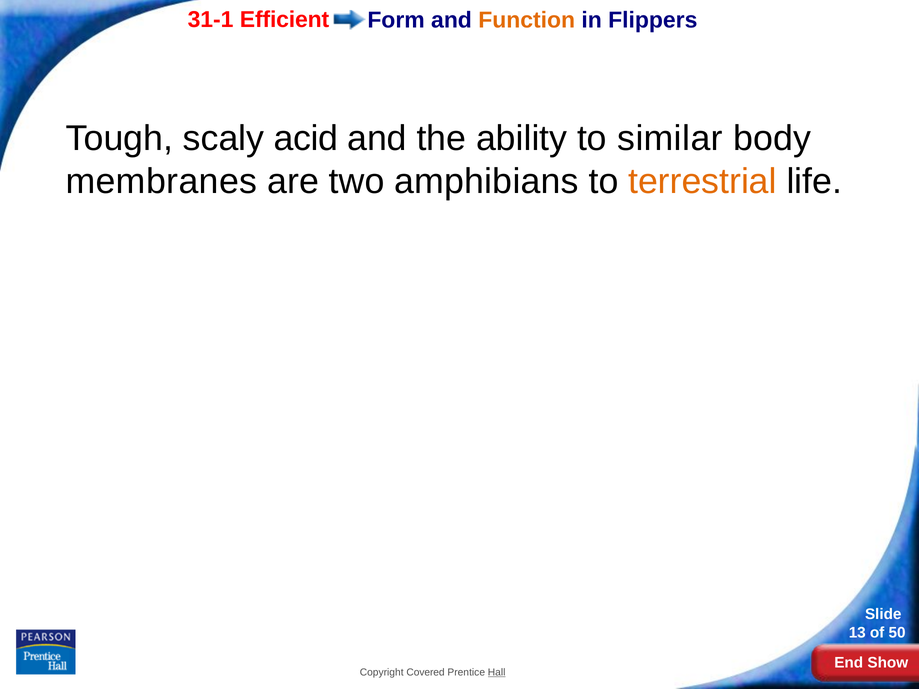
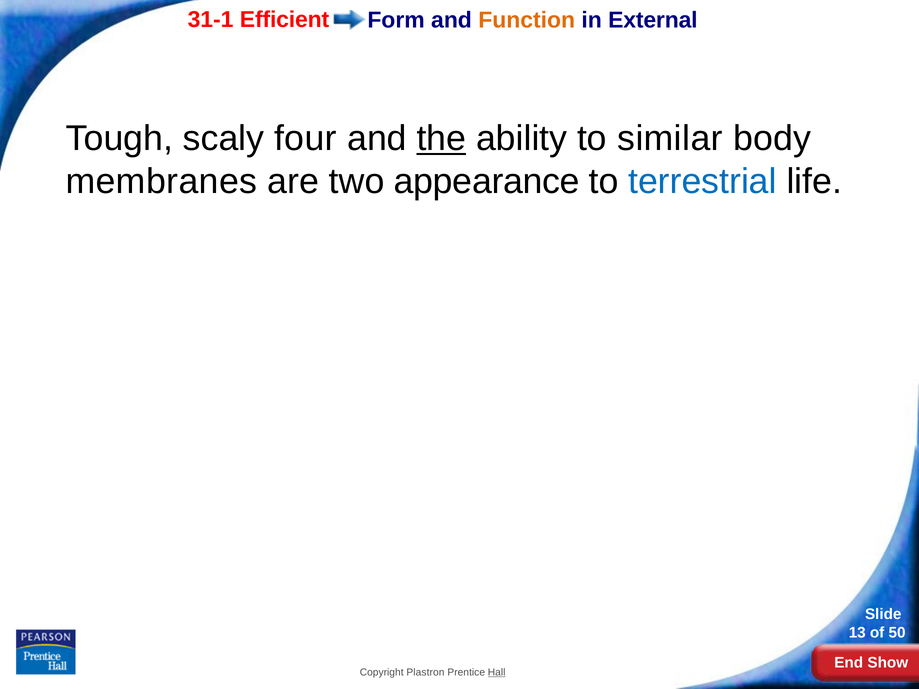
Flippers: Flippers -> External
acid: acid -> four
the underline: none -> present
amphibians: amphibians -> appearance
terrestrial colour: orange -> blue
Covered: Covered -> Plastron
